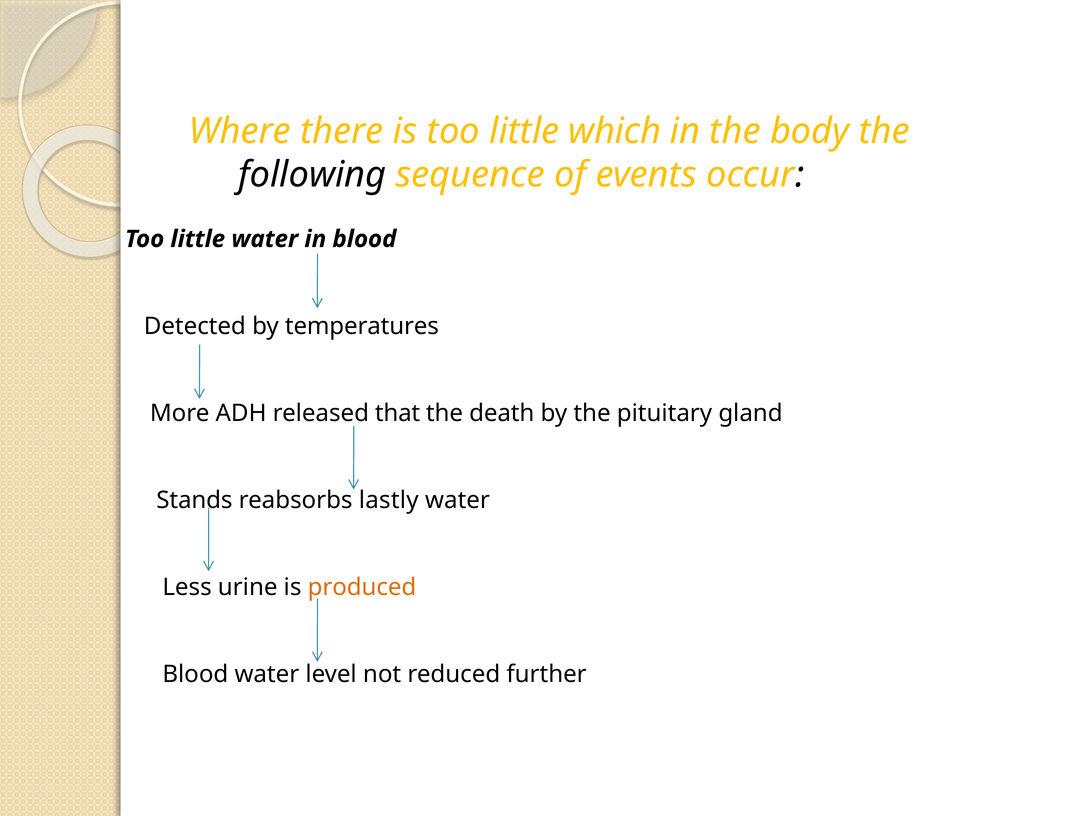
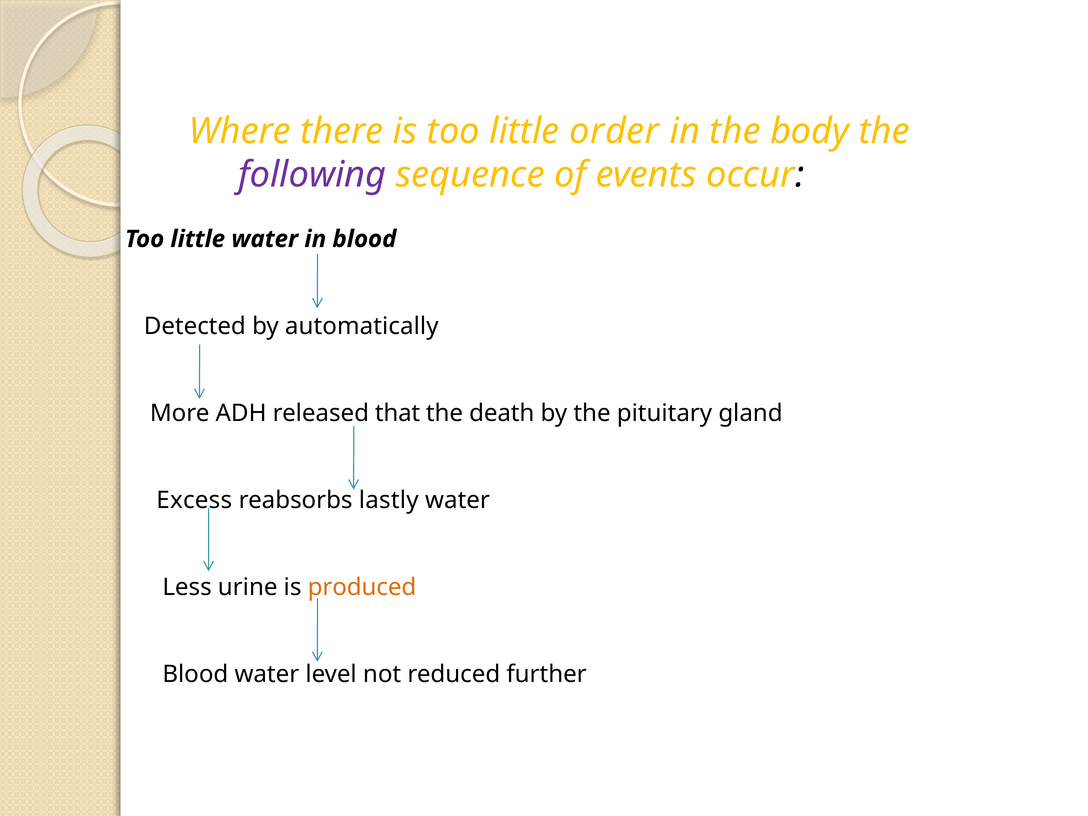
which: which -> order
following colour: black -> purple
temperatures: temperatures -> automatically
Stands: Stands -> Excess
